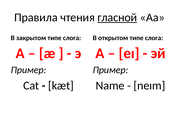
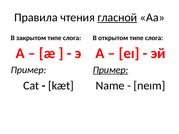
Пример at (111, 70) underline: none -> present
